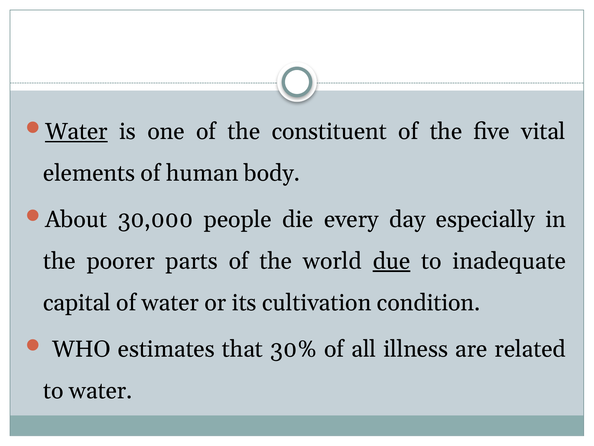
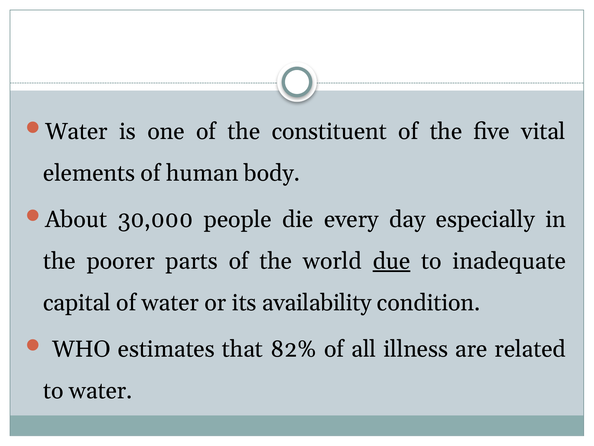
Water at (76, 131) underline: present -> none
cultivation: cultivation -> availability
30%: 30% -> 82%
